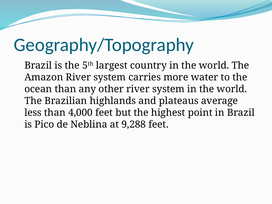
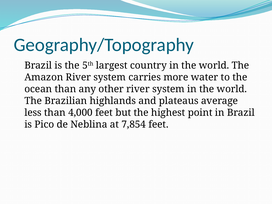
9,288: 9,288 -> 7,854
